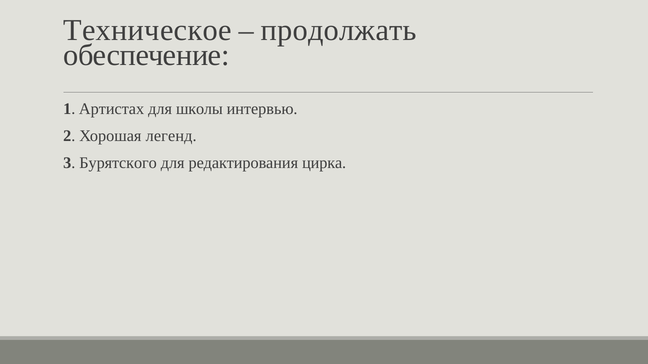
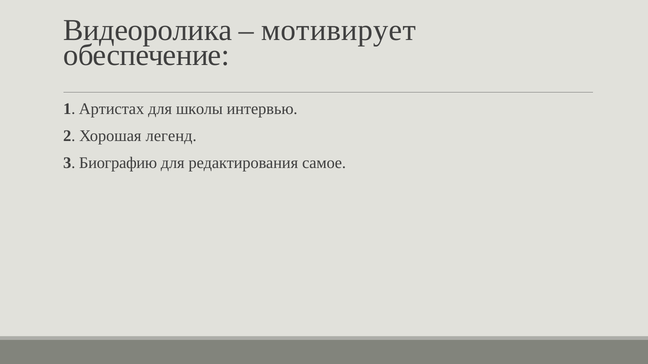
Техническое: Техническое -> Видеоролика
продолжать: продолжать -> мотивирует
Бурятского: Бурятского -> Биографию
цирка: цирка -> самое
